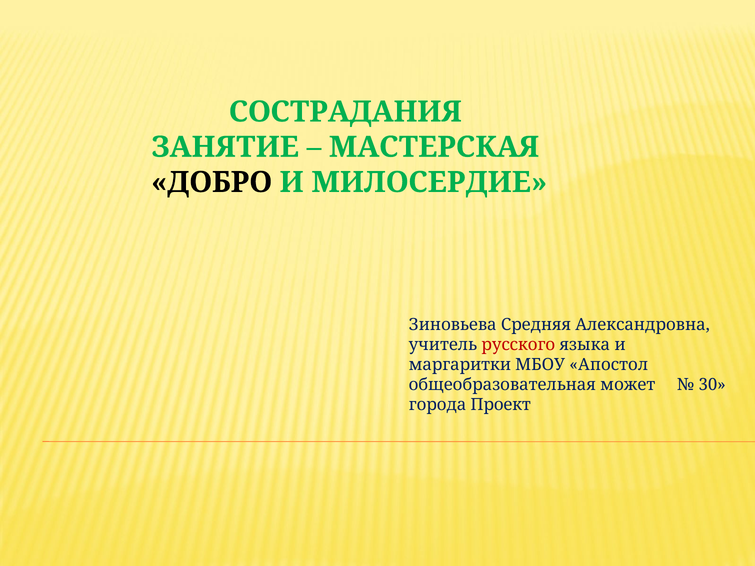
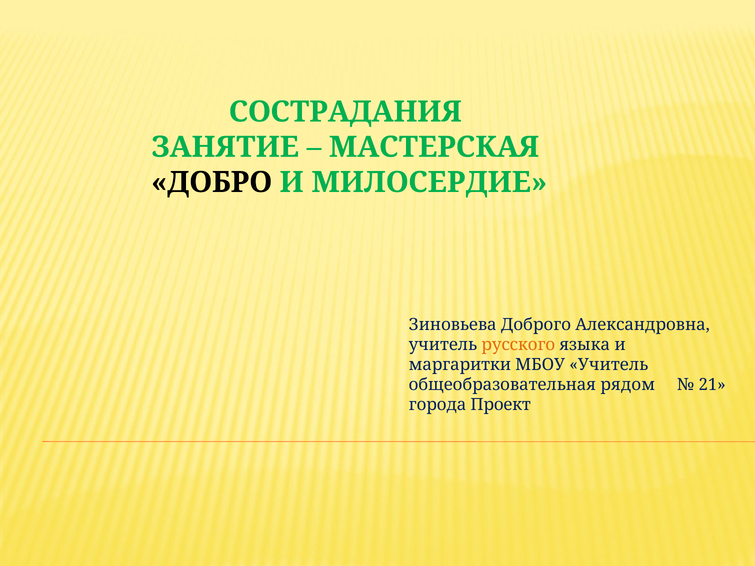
Средняя: Средняя -> Доброго
русского colour: red -> orange
МБОУ Апостол: Апостол -> Учитель
может: может -> рядом
30: 30 -> 21
